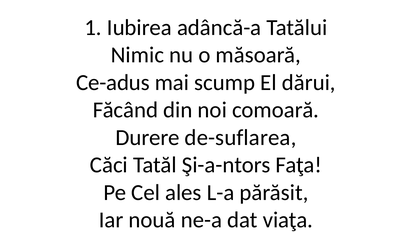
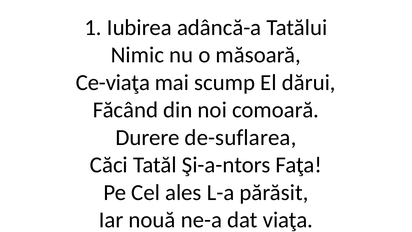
Ce-adus: Ce-adus -> Ce-viaţa
